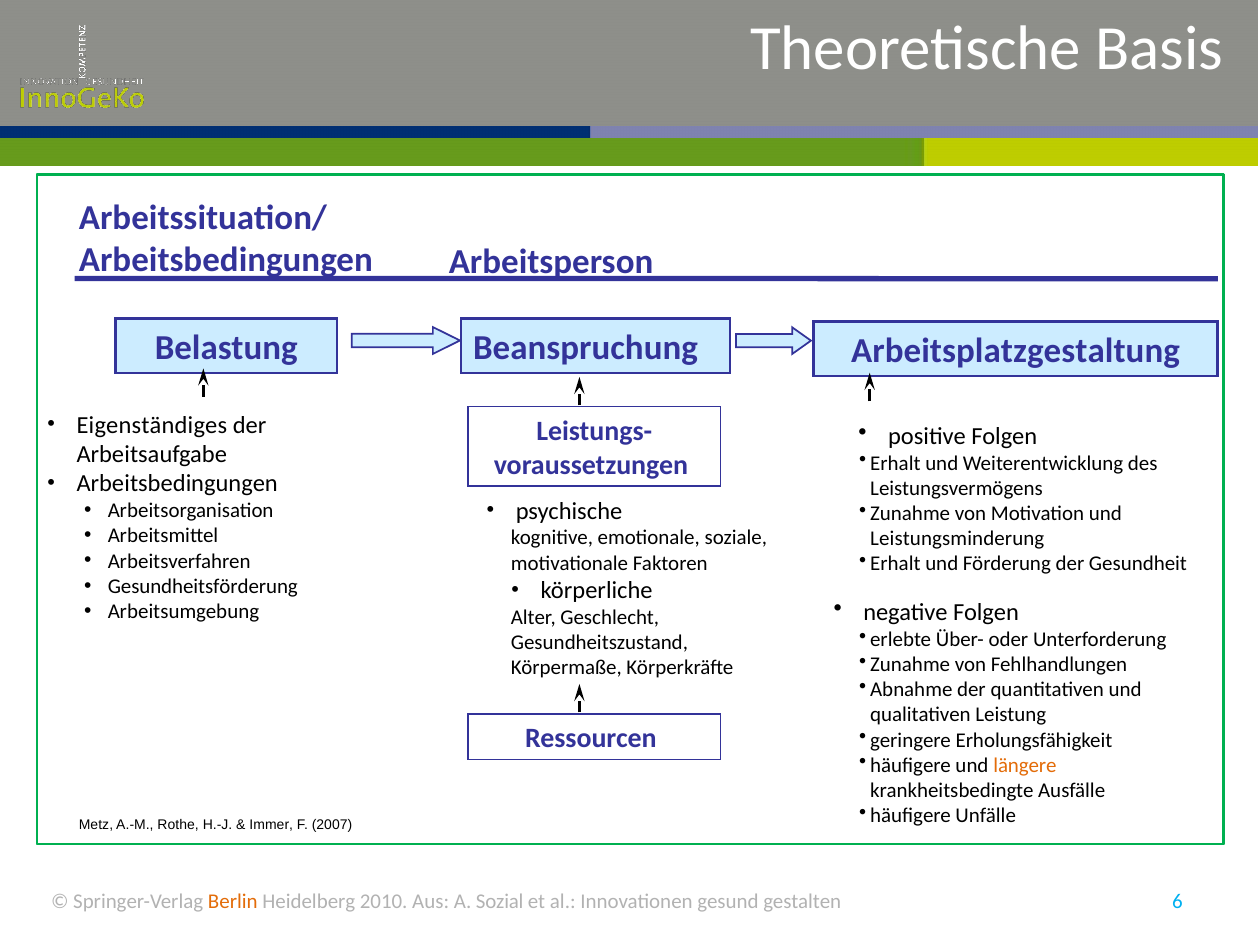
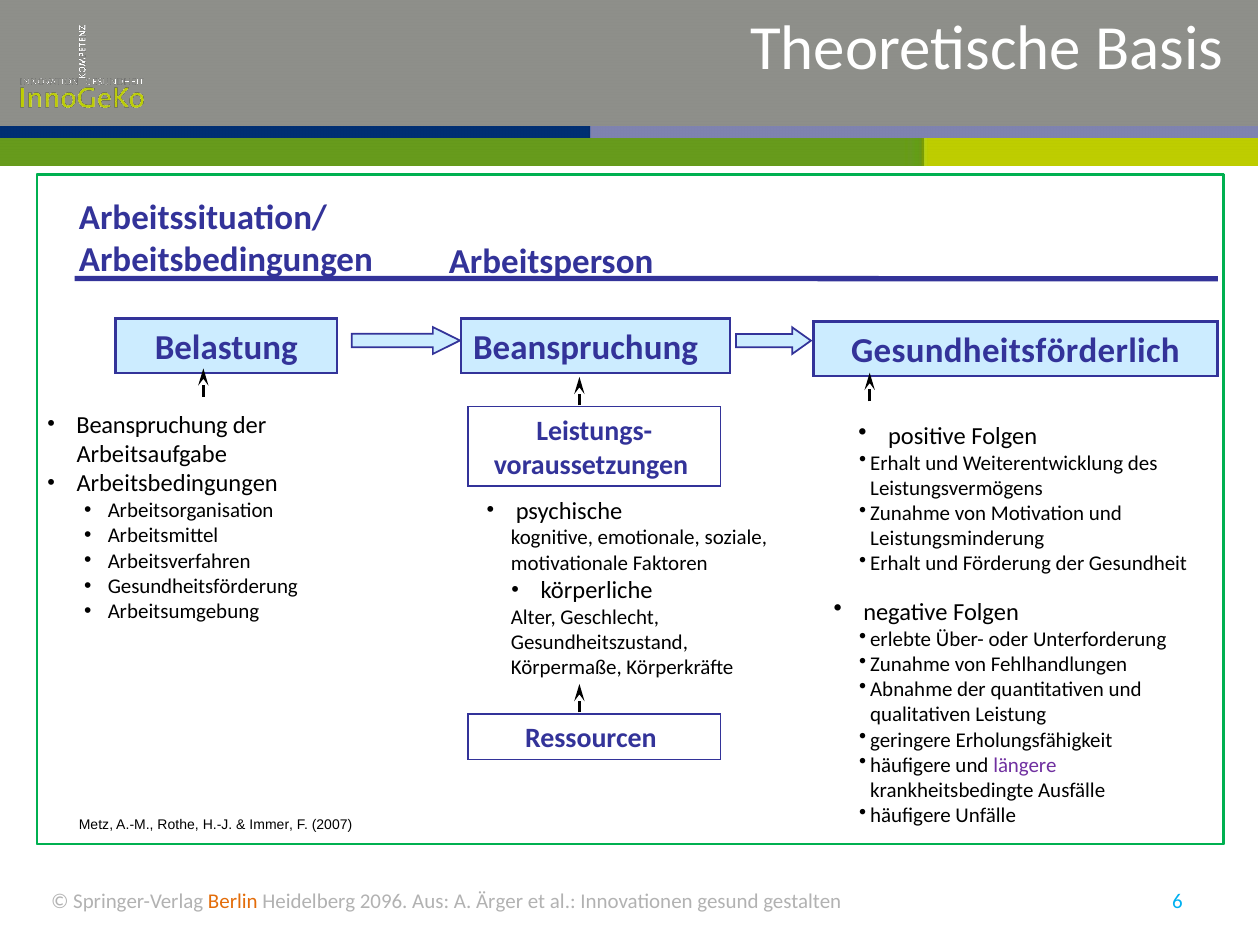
Arbeitsplatzgestaltung: Arbeitsplatzgestaltung -> Gesundheitsförderlich
Eigenständiges at (152, 425): Eigenständiges -> Beanspruchung
längere colour: orange -> purple
2010: 2010 -> 2096
Sozial: Sozial -> Ärger
